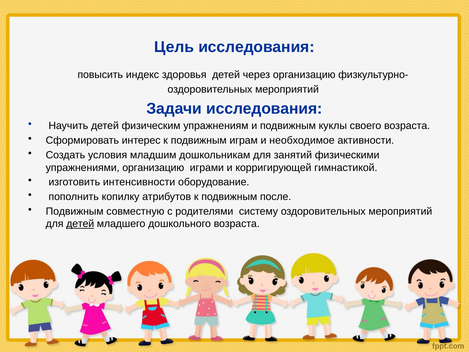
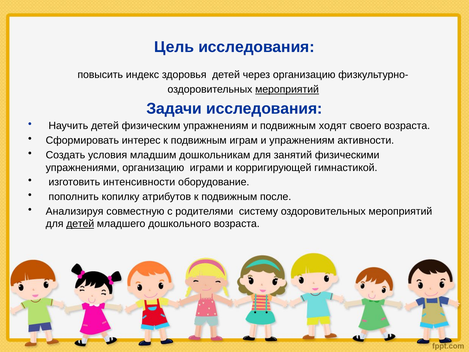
мероприятий at (287, 89) underline: none -> present
куклы: куклы -> ходят
и необходимое: необходимое -> упражнениям
Подвижным at (75, 211): Подвижным -> Анализируя
